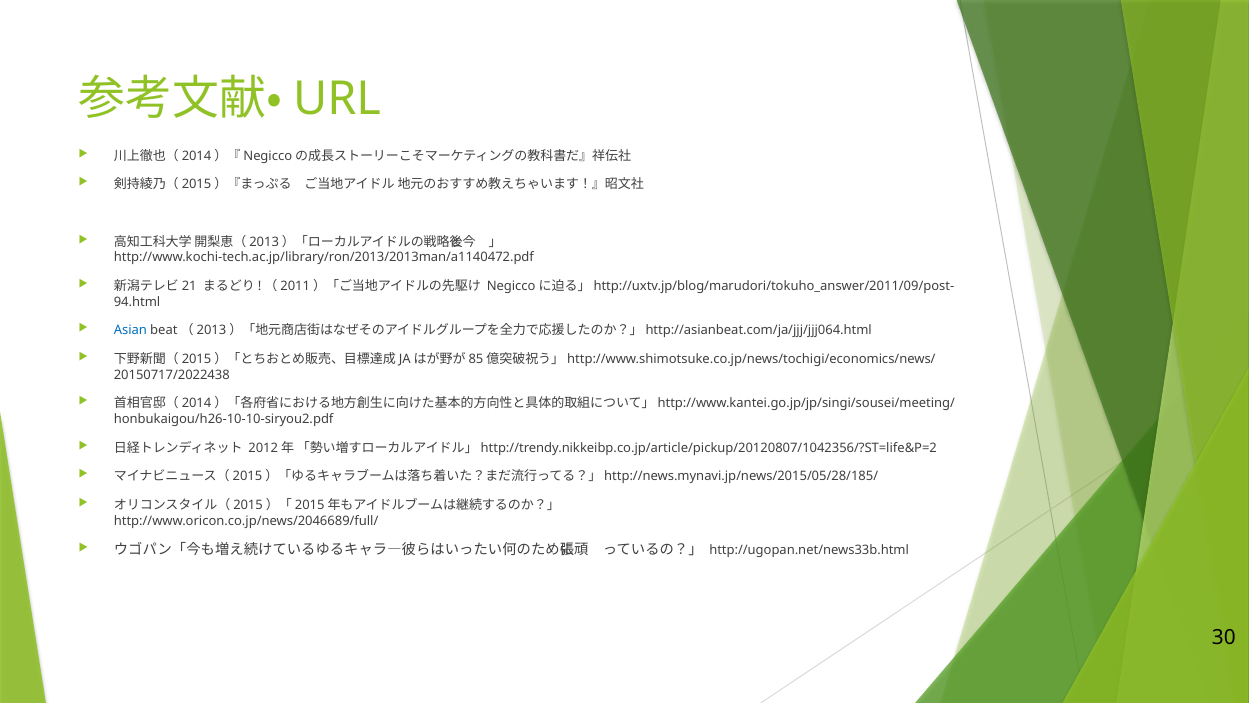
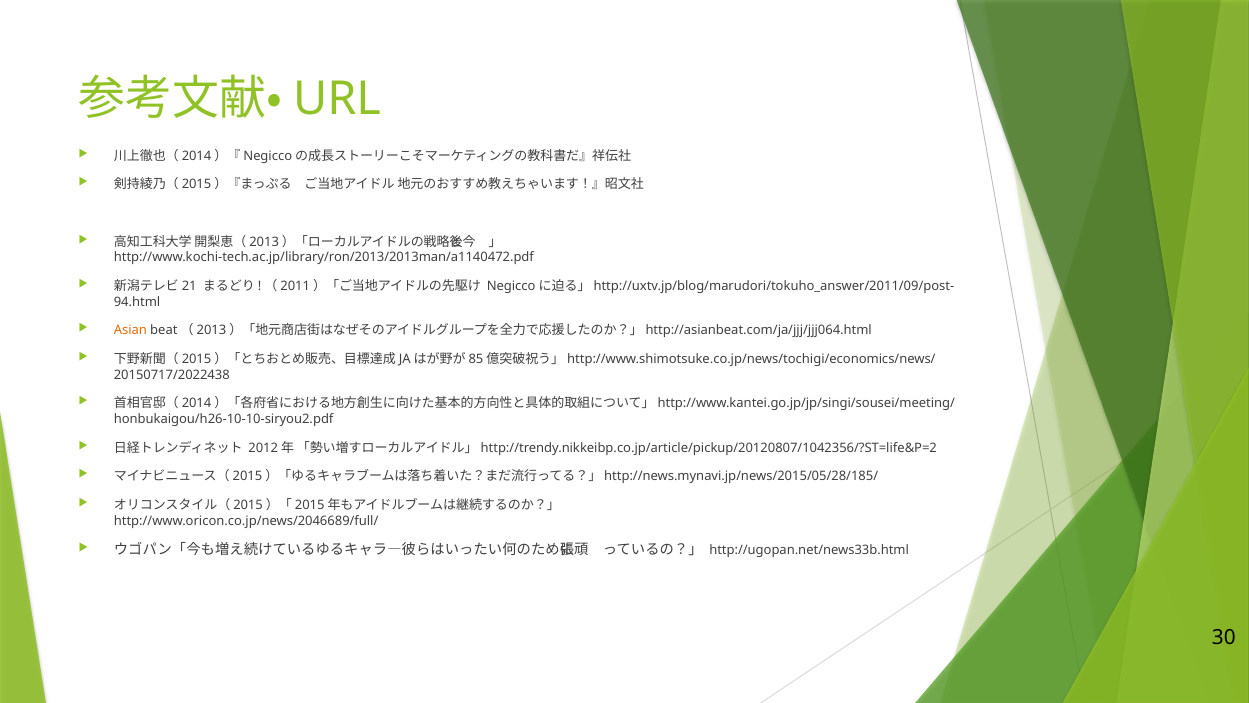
Asian colour: blue -> orange
